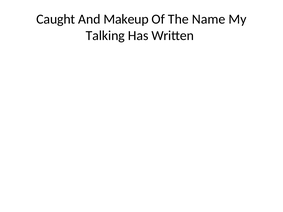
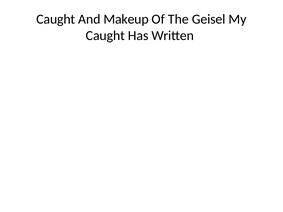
Name: Name -> Geisel
Talking at (105, 36): Talking -> Caught
